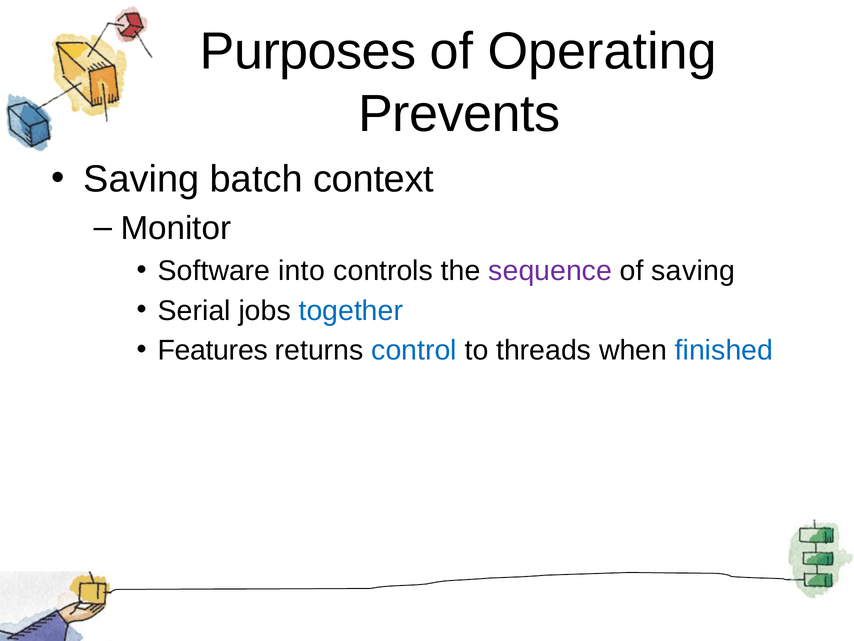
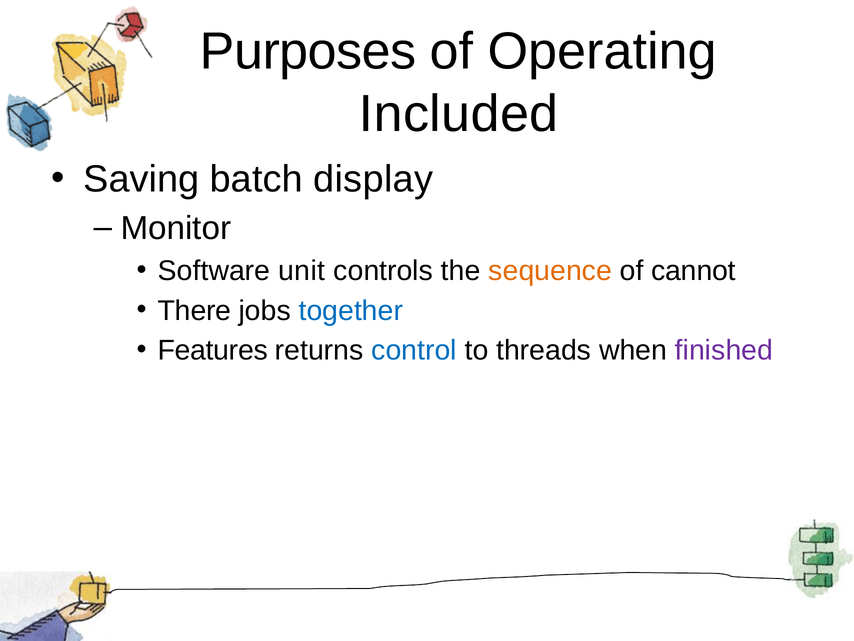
Prevents: Prevents -> Included
context: context -> display
into: into -> unit
sequence colour: purple -> orange
of saving: saving -> cannot
Serial: Serial -> There
finished colour: blue -> purple
